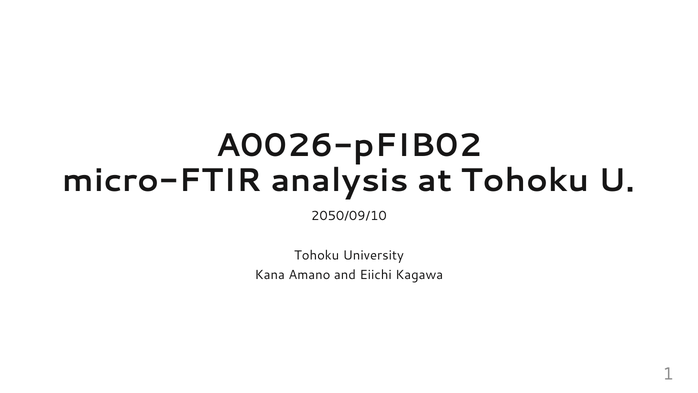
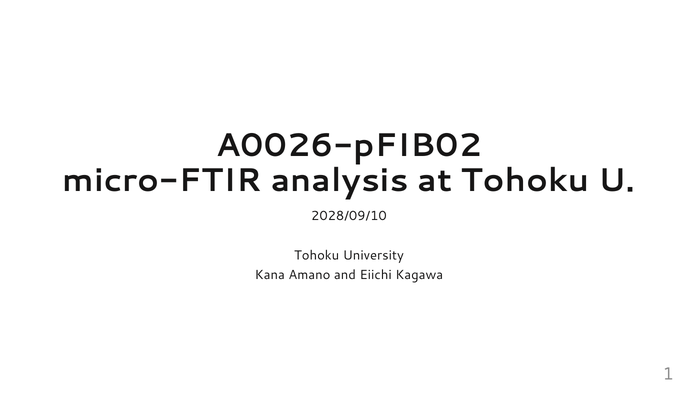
2050/09/10: 2050/09/10 -> 2028/09/10
